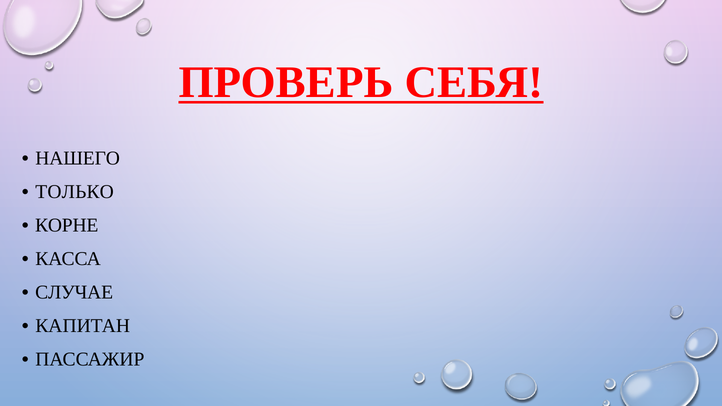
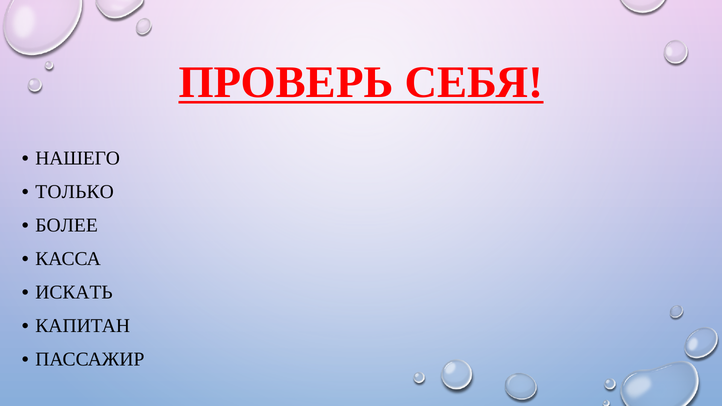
КОРНЕ: КОРНЕ -> БОЛЕЕ
СЛУЧАЕ: СЛУЧАЕ -> ИСКАТЬ
